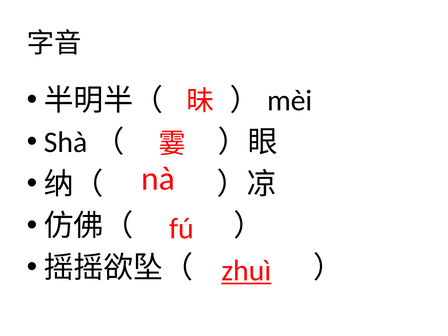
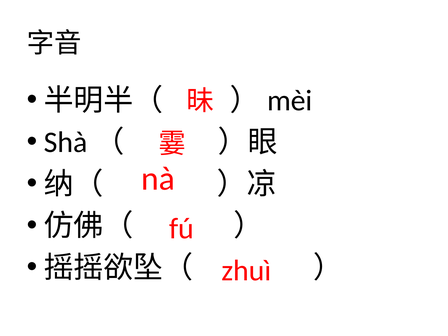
zhuì underline: present -> none
